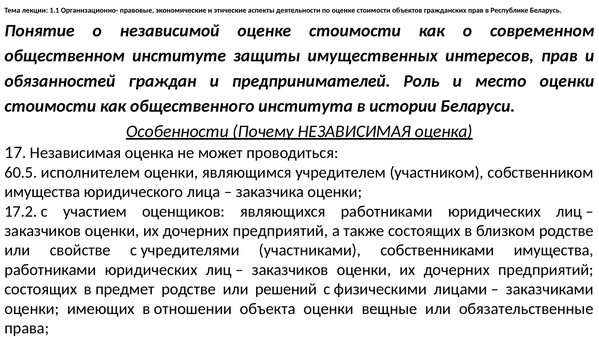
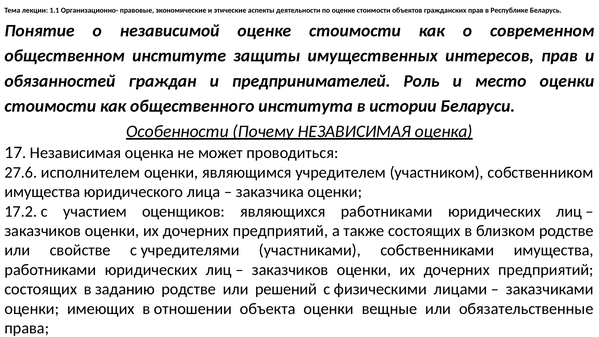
60.5: 60.5 -> 27.6
предмет: предмет -> заданию
